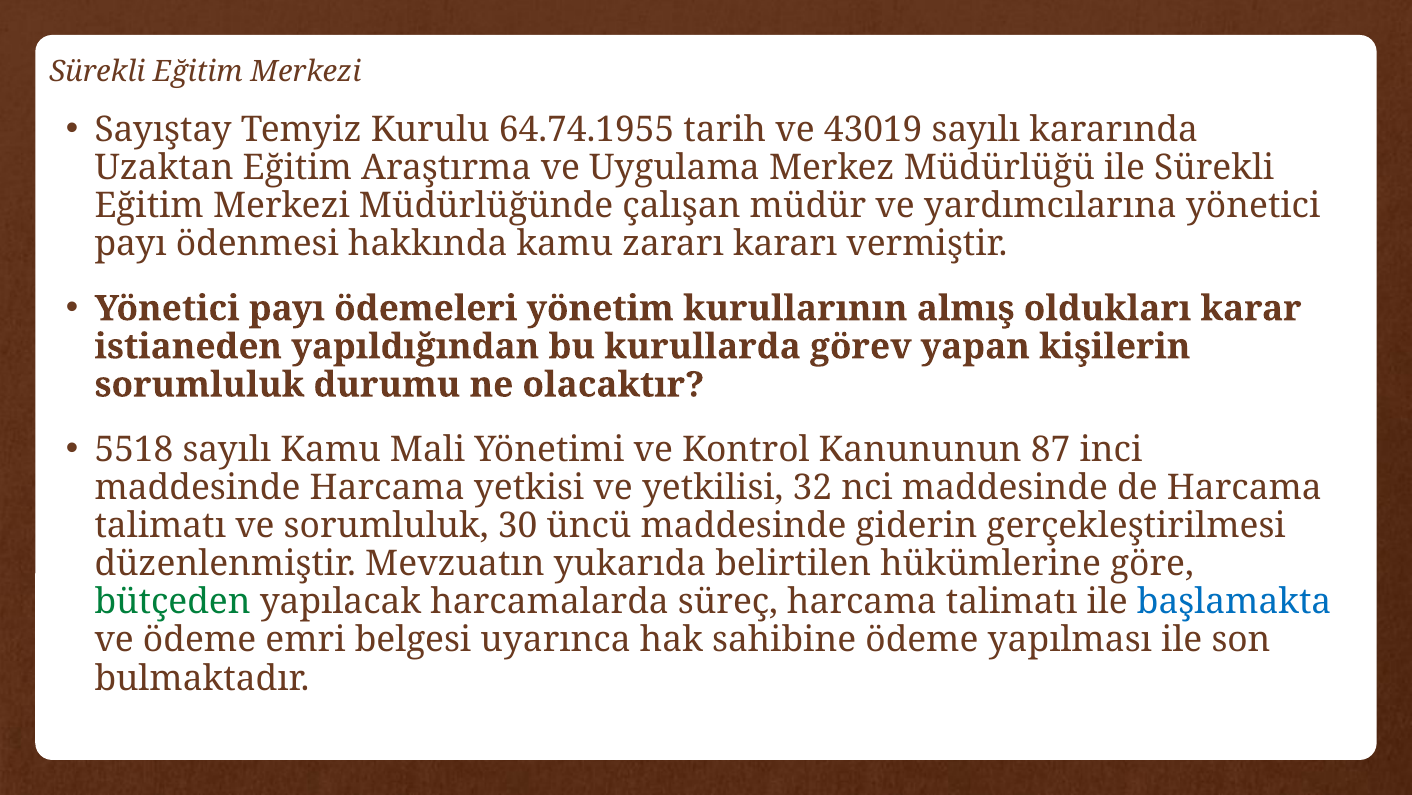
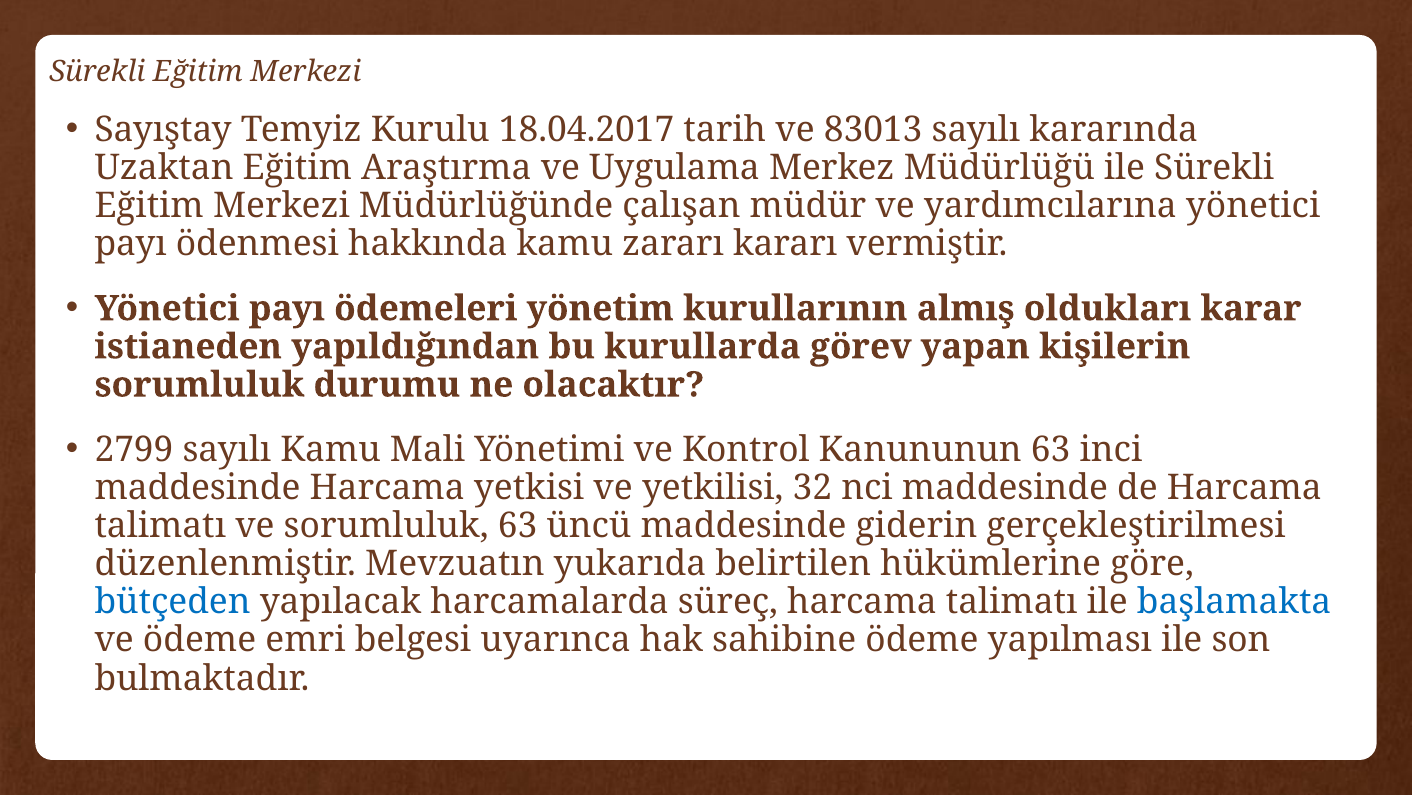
64.74.1955: 64.74.1955 -> 18.04.2017
43019: 43019 -> 83013
5518: 5518 -> 2799
Kanununun 87: 87 -> 63
sorumluluk 30: 30 -> 63
bütçeden colour: green -> blue
